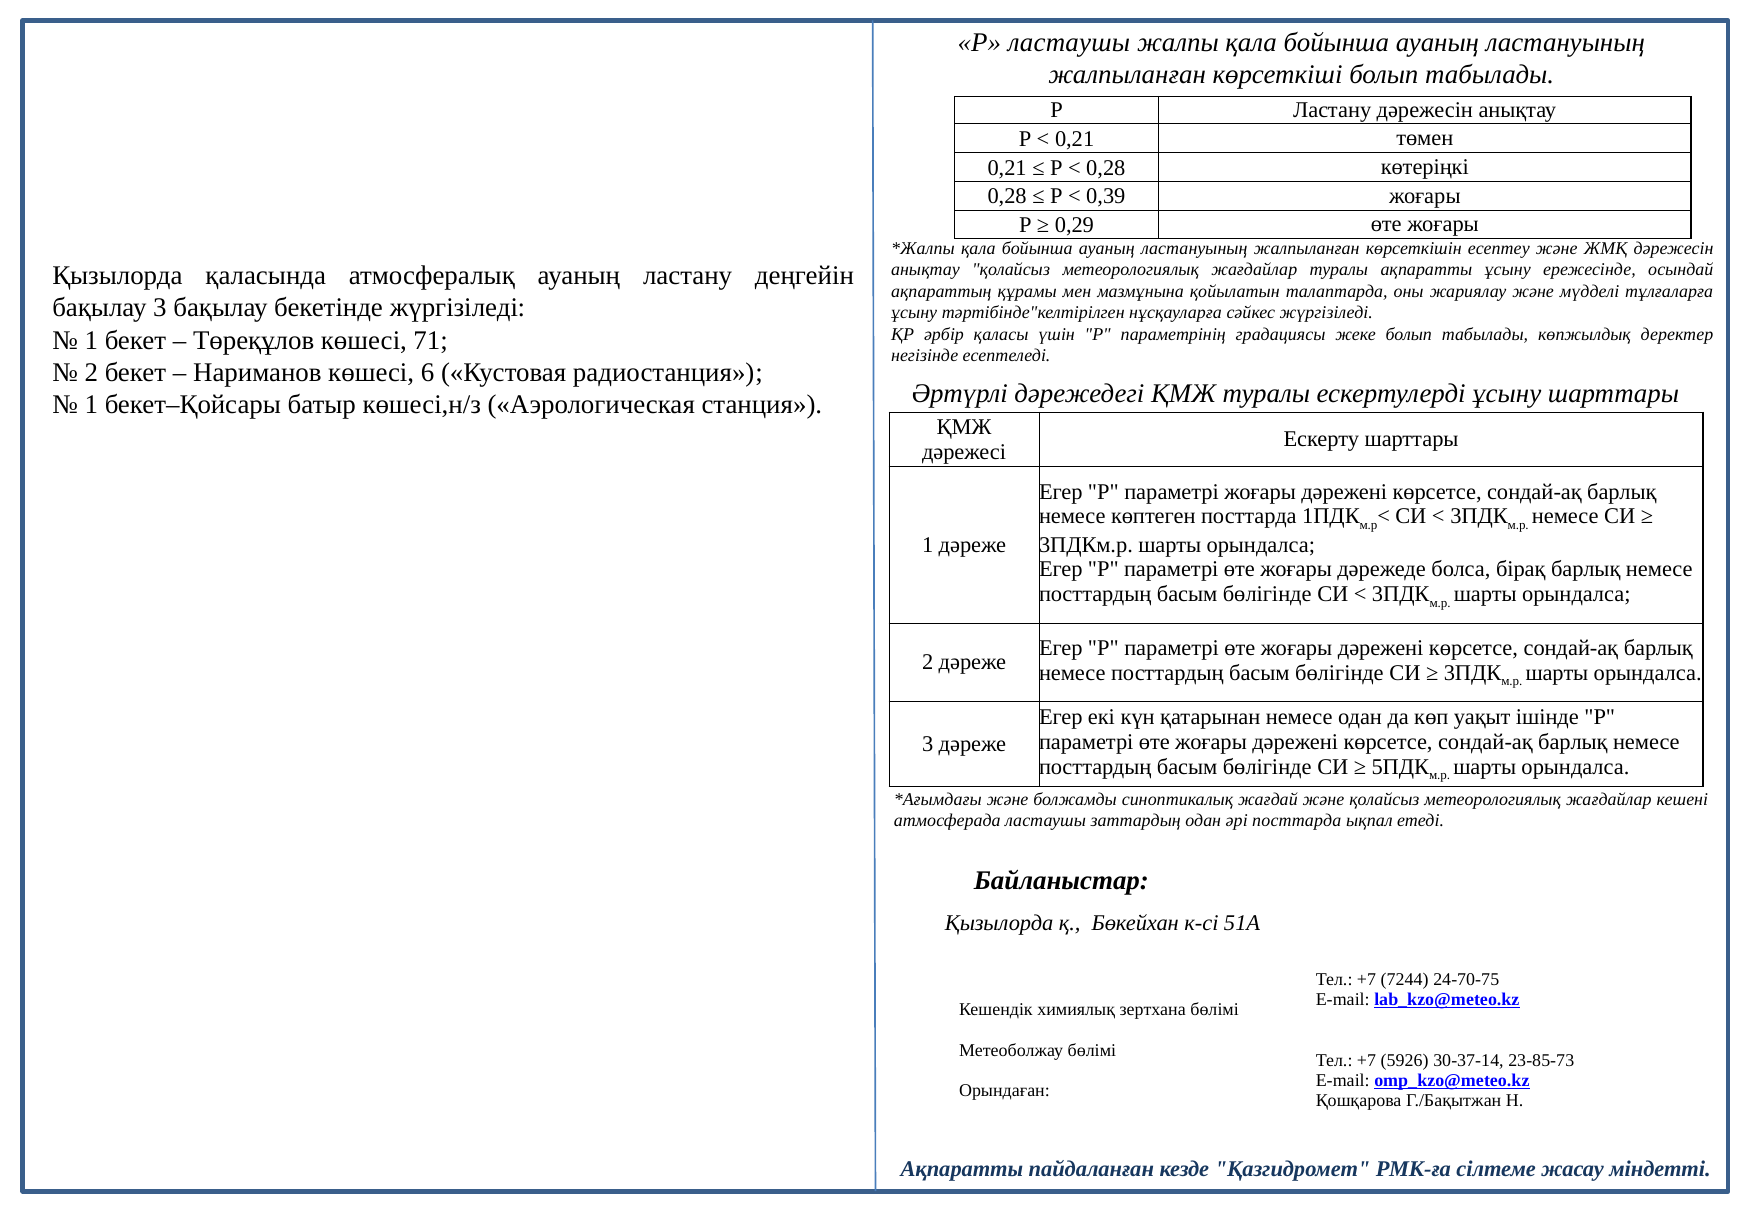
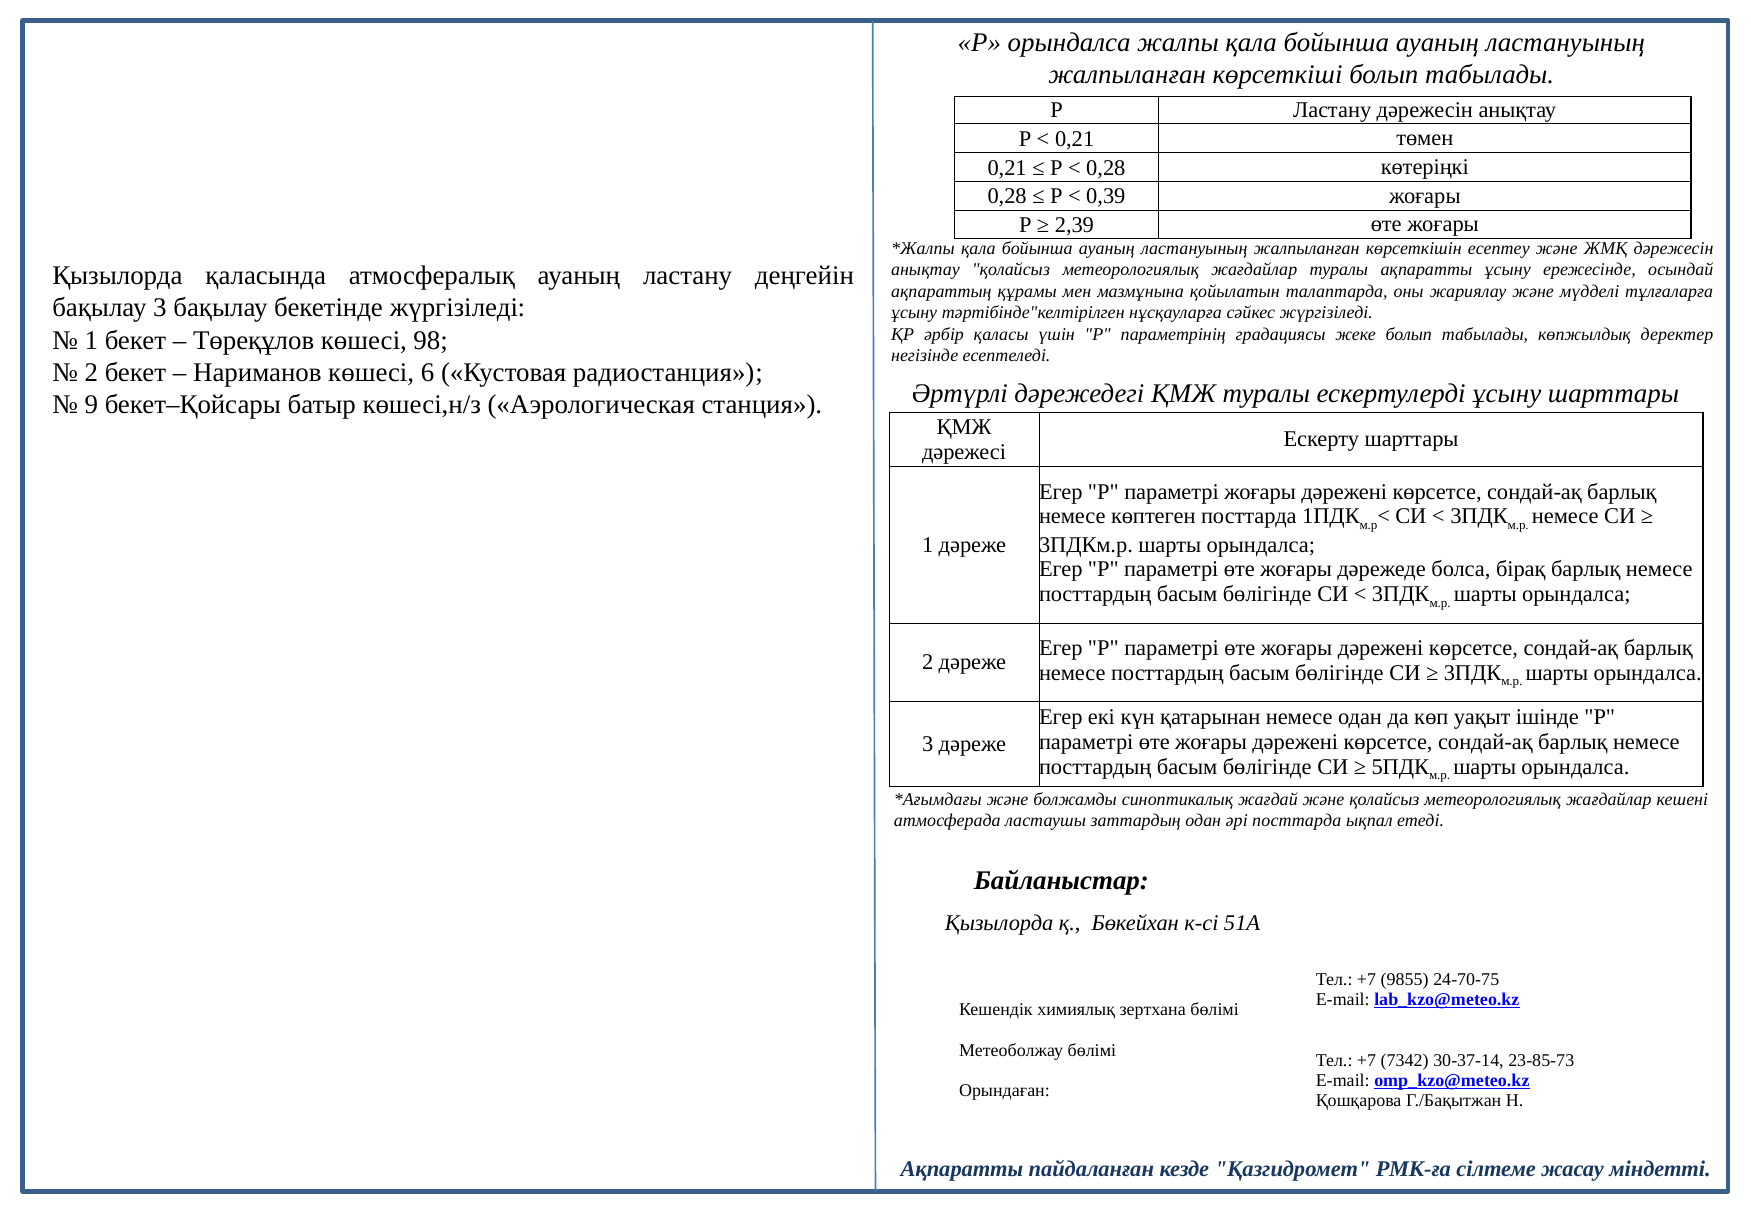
Р ластаушы: ластаушы -> орындалса
0,29: 0,29 -> 2,39
71: 71 -> 98
1 at (91, 405): 1 -> 9
7244: 7244 -> 9855
5926: 5926 -> 7342
